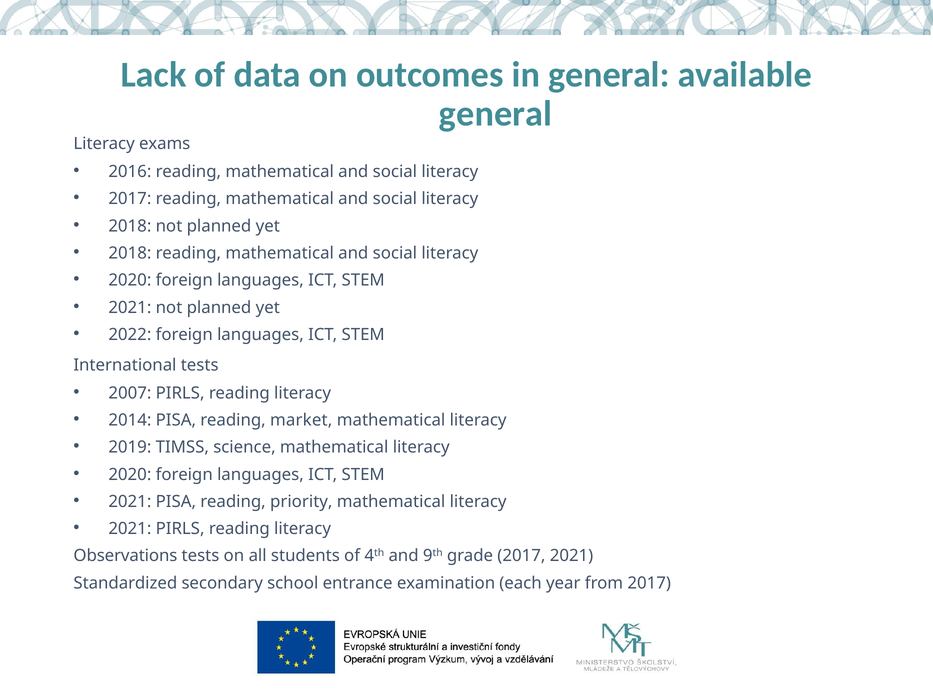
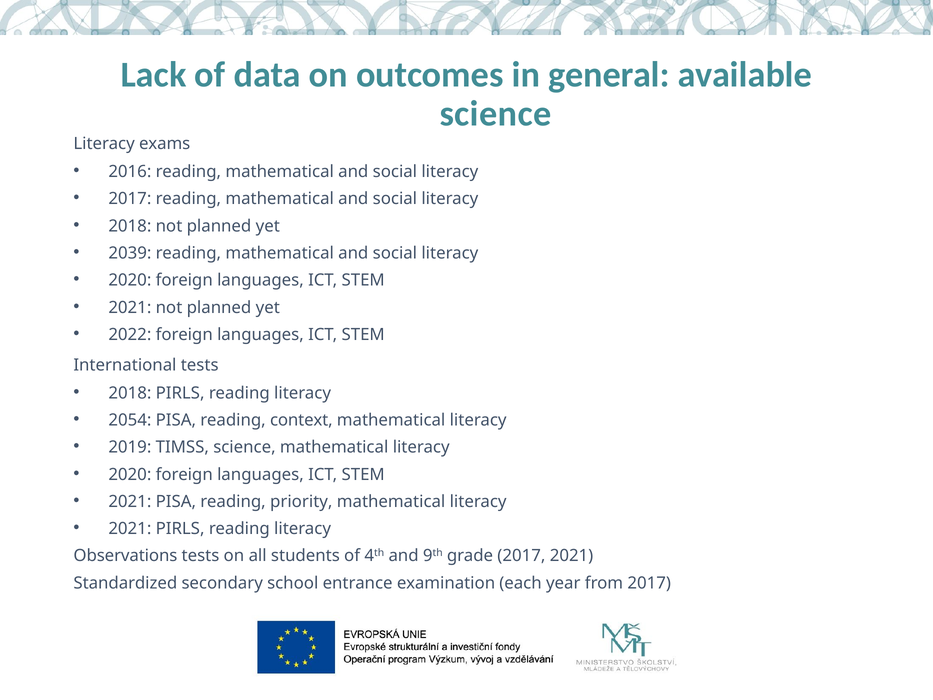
general at (496, 114): general -> science
2018 at (130, 253): 2018 -> 2039
2007 at (130, 393): 2007 -> 2018
2014: 2014 -> 2054
market: market -> context
